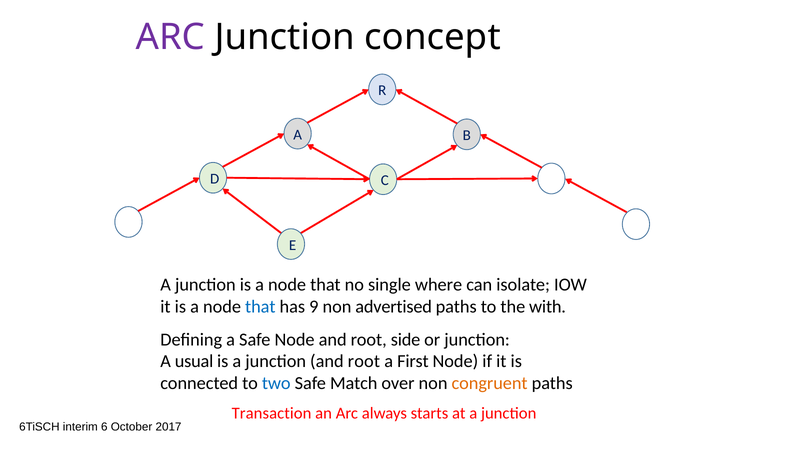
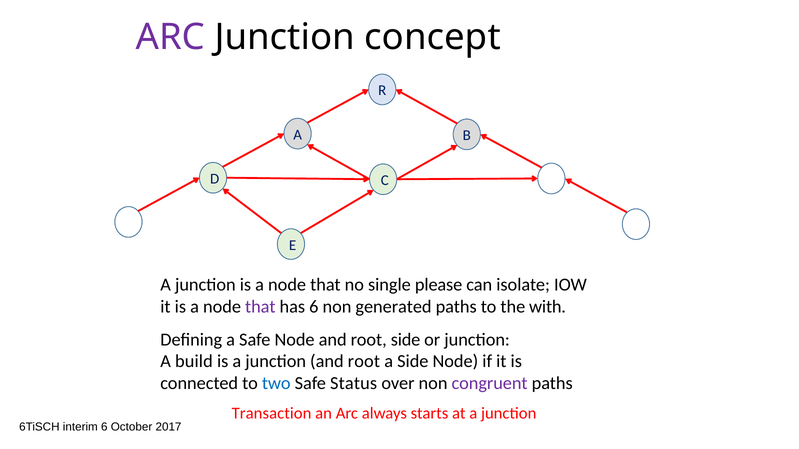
where: where -> please
that at (260, 307) colour: blue -> purple
has 9: 9 -> 6
advertised: advertised -> generated
usual: usual -> build
a First: First -> Side
Match: Match -> Status
congruent colour: orange -> purple
